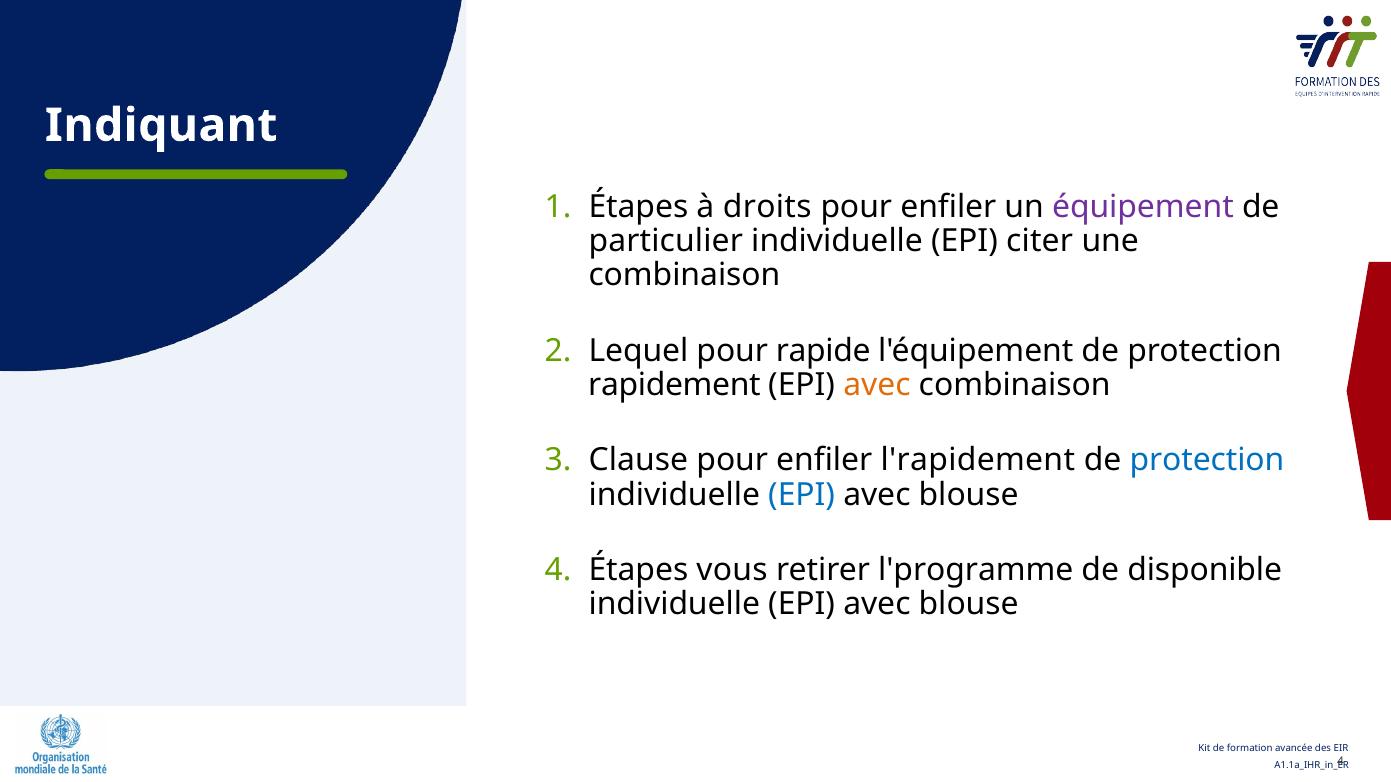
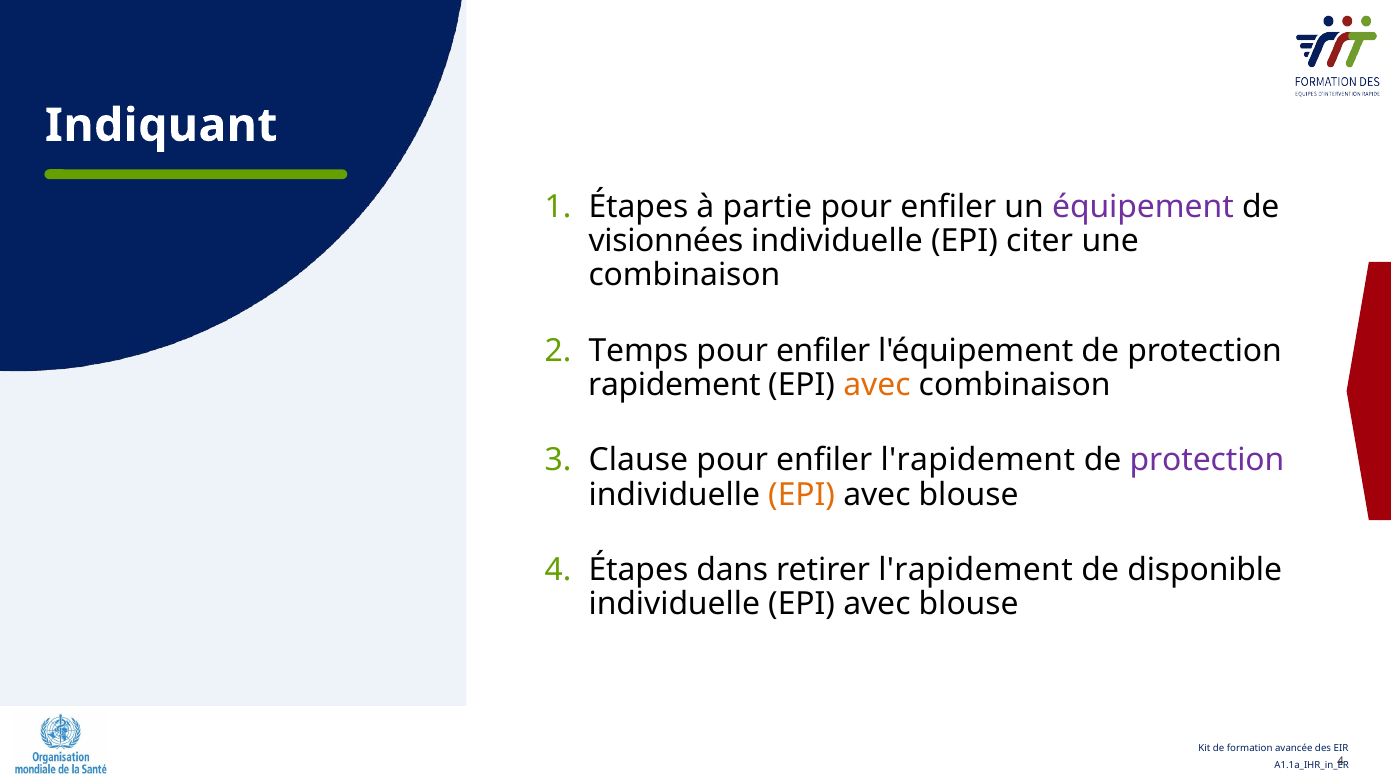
droits: droits -> partie
particulier: particulier -> visionnées
Lequel: Lequel -> Temps
rapide at (823, 351): rapide -> enfiler
protection at (1207, 461) colour: blue -> purple
EPI at (802, 495) colour: blue -> orange
vous: vous -> dans
retirer l'programme: l'programme -> l'rapidement
